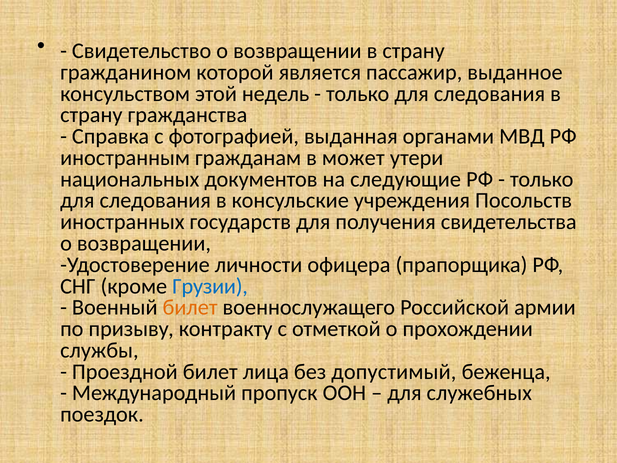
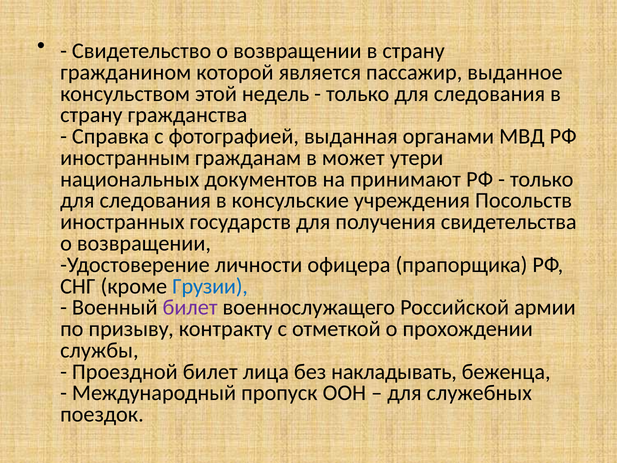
следующие: следующие -> принимают
билет at (190, 307) colour: orange -> purple
допустимый: допустимый -> накладывать
